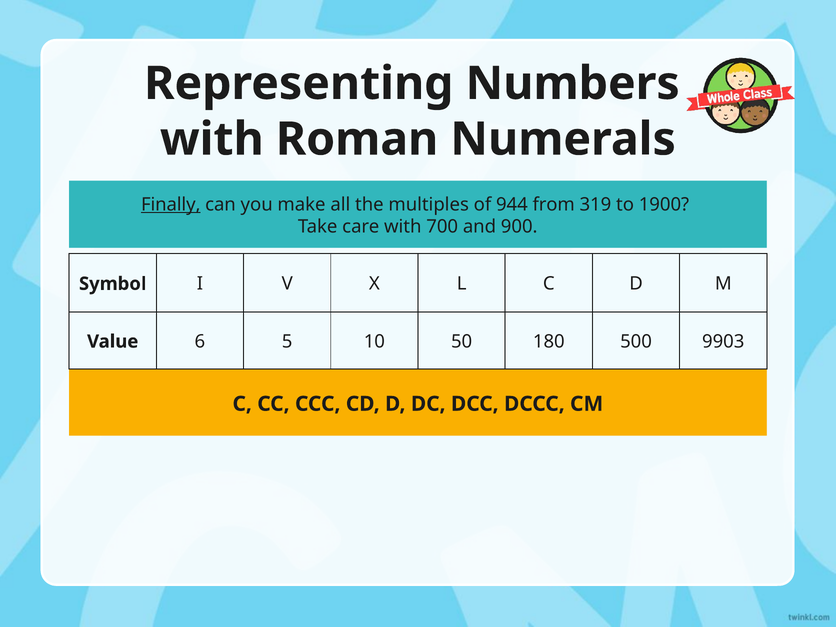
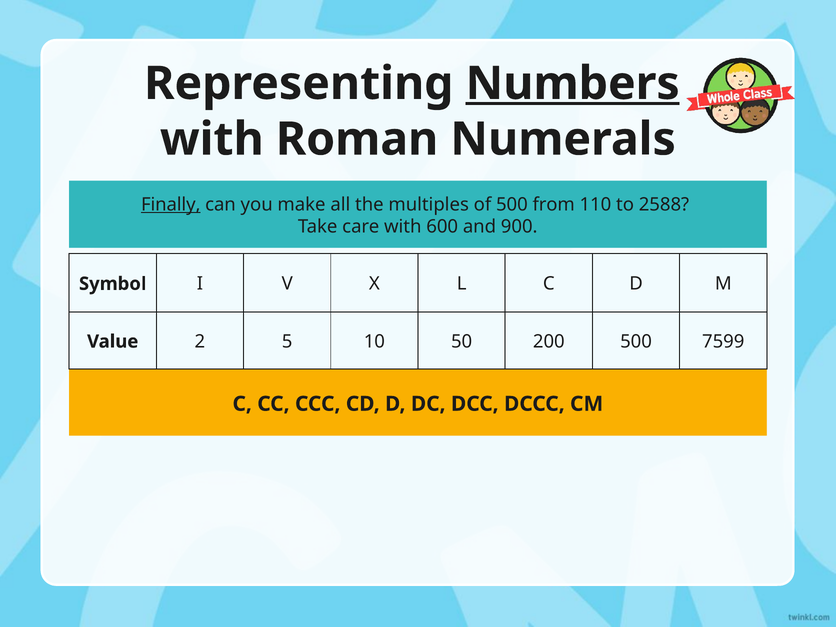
Numbers underline: none -> present
of 944: 944 -> 500
319: 319 -> 110
1900: 1900 -> 2588
700: 700 -> 600
6: 6 -> 2
180: 180 -> 200
9903: 9903 -> 7599
